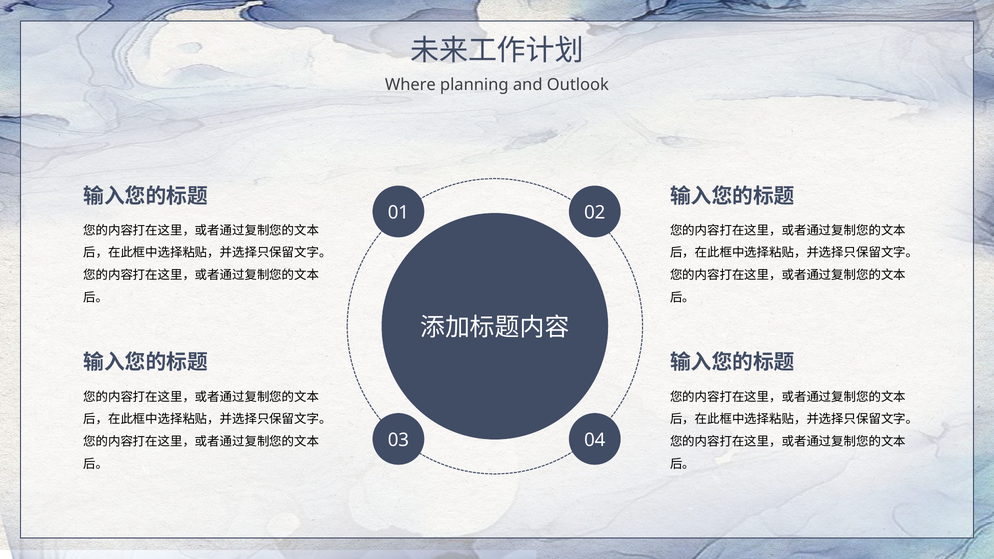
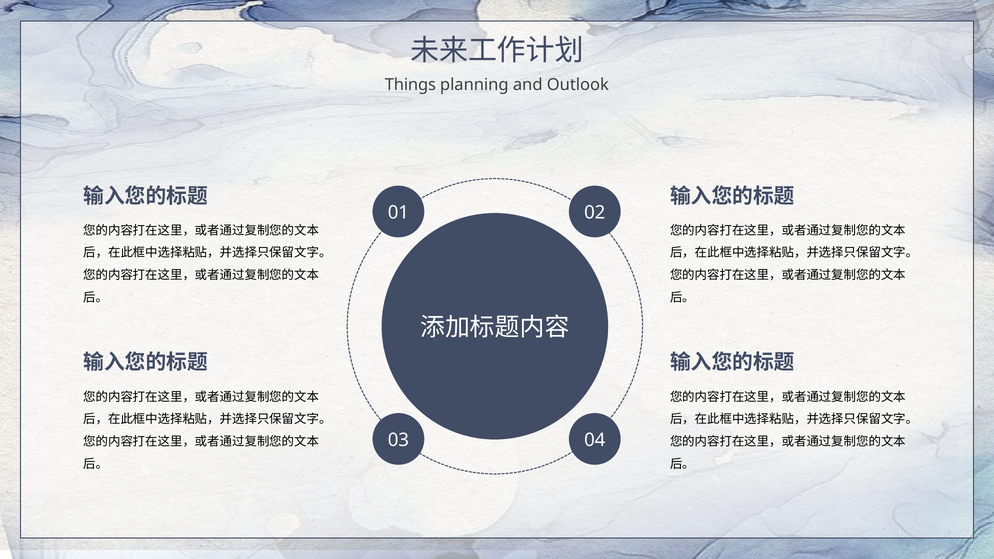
Where: Where -> Things
